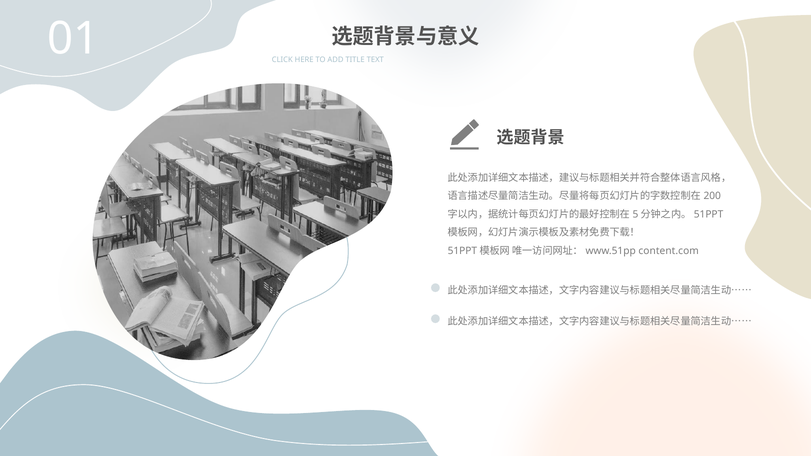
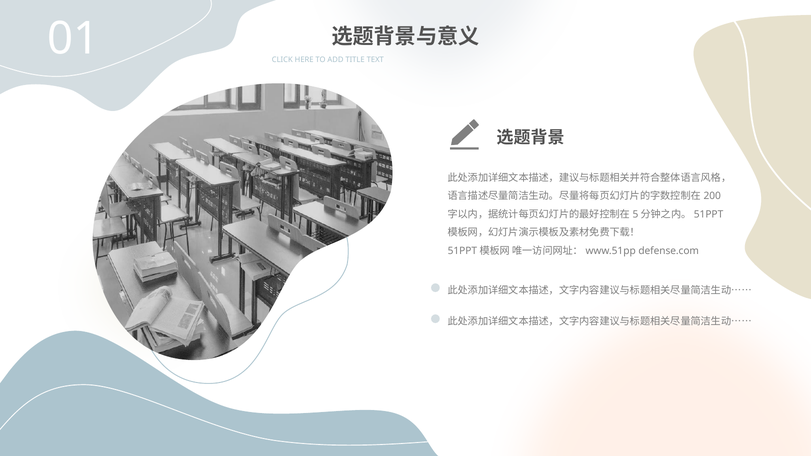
content.com: content.com -> defense.com
